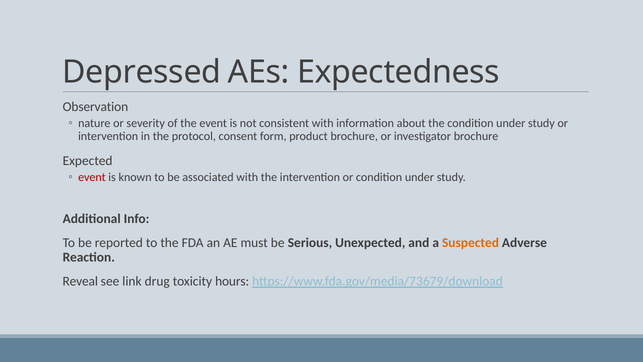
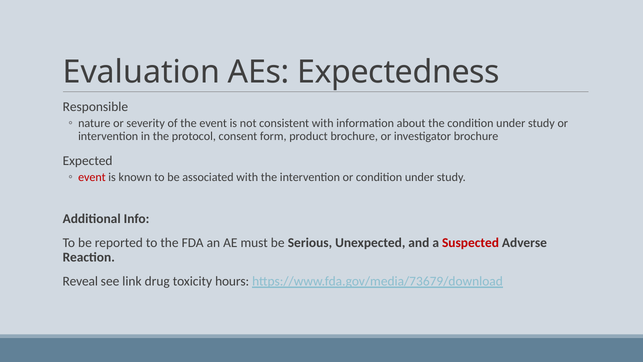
Depressed: Depressed -> Evaluation
Observation: Observation -> Responsible
Suspected colour: orange -> red
